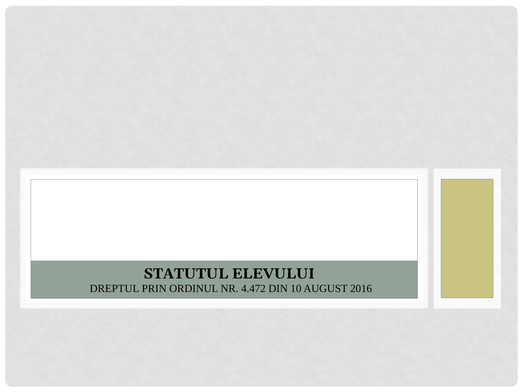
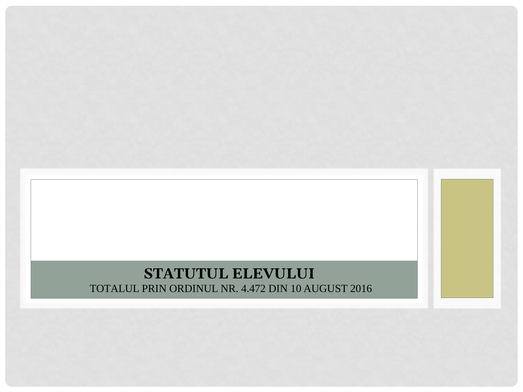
DREPTUL: DREPTUL -> TOTALUL
